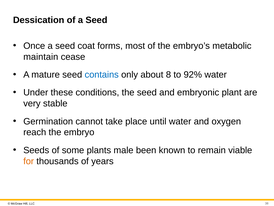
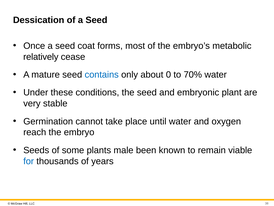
maintain: maintain -> relatively
8: 8 -> 0
92%: 92% -> 70%
for colour: orange -> blue
